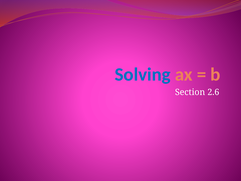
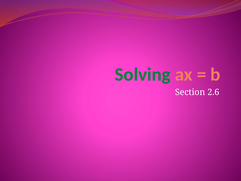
Solving colour: blue -> green
